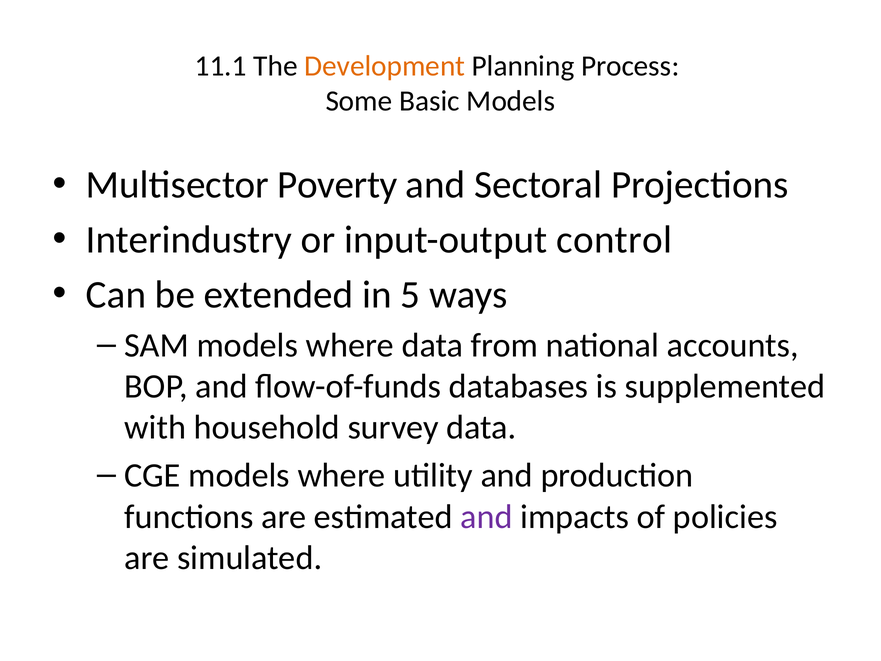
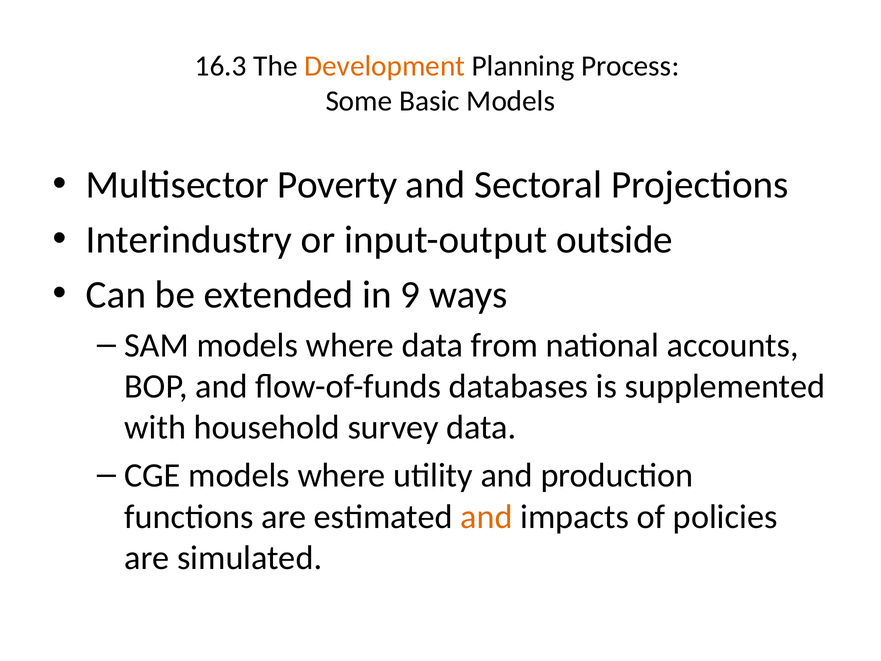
11.1: 11.1 -> 16.3
control: control -> outside
5: 5 -> 9
and at (487, 516) colour: purple -> orange
